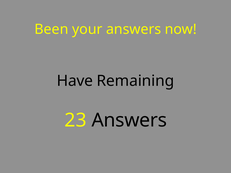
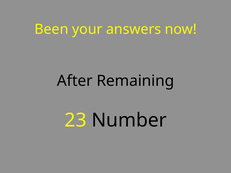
Have: Have -> After
23 Answers: Answers -> Number
